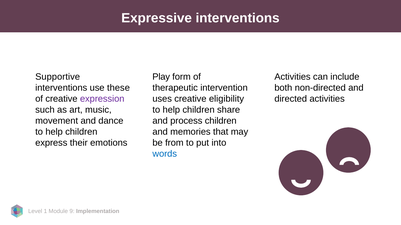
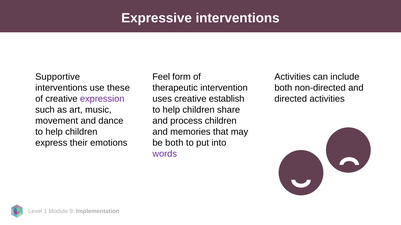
Play: Play -> Feel
eligibility: eligibility -> establish
be from: from -> both
words colour: blue -> purple
